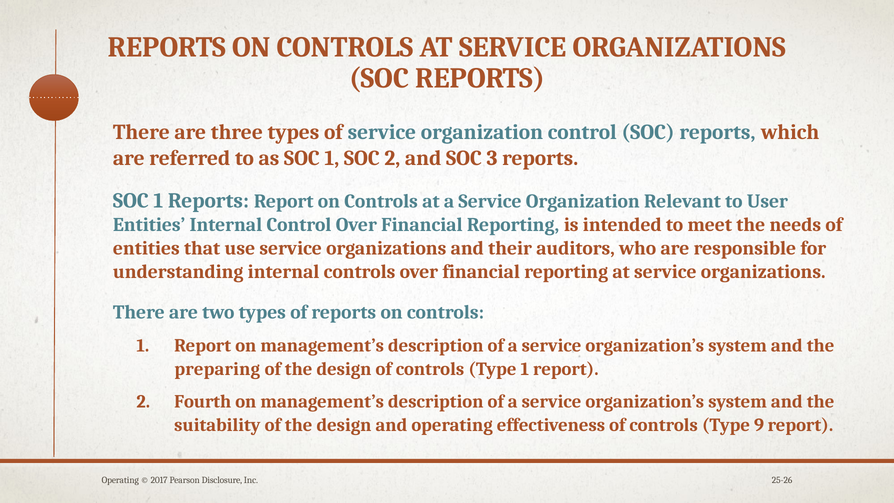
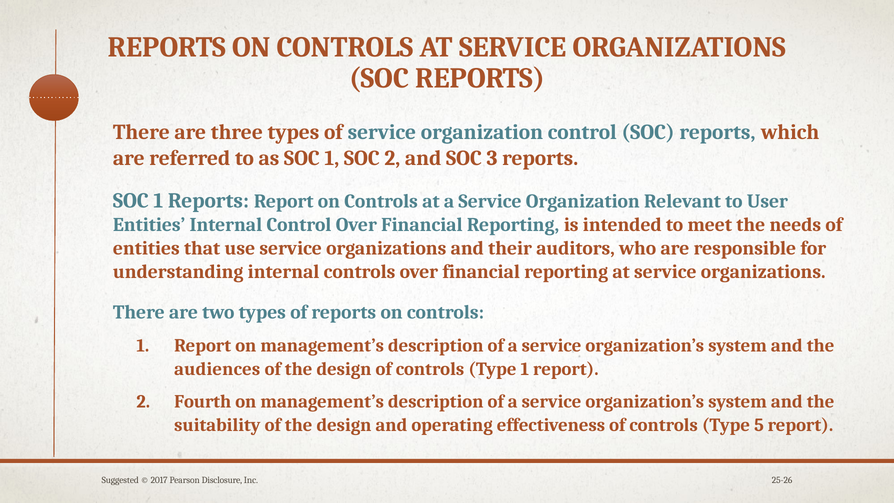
preparing: preparing -> audiences
9: 9 -> 5
Operating at (120, 480): Operating -> Suggested
